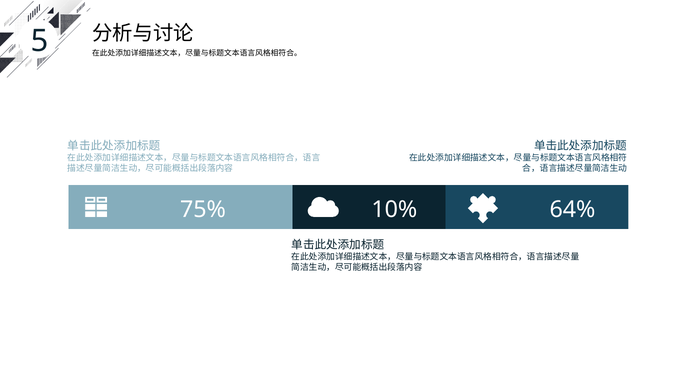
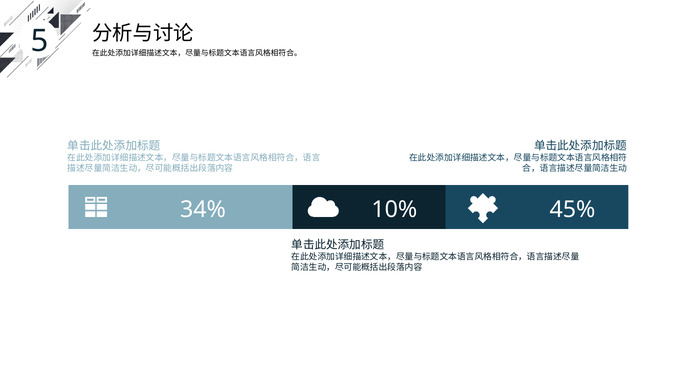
75%: 75% -> 34%
64%: 64% -> 45%
